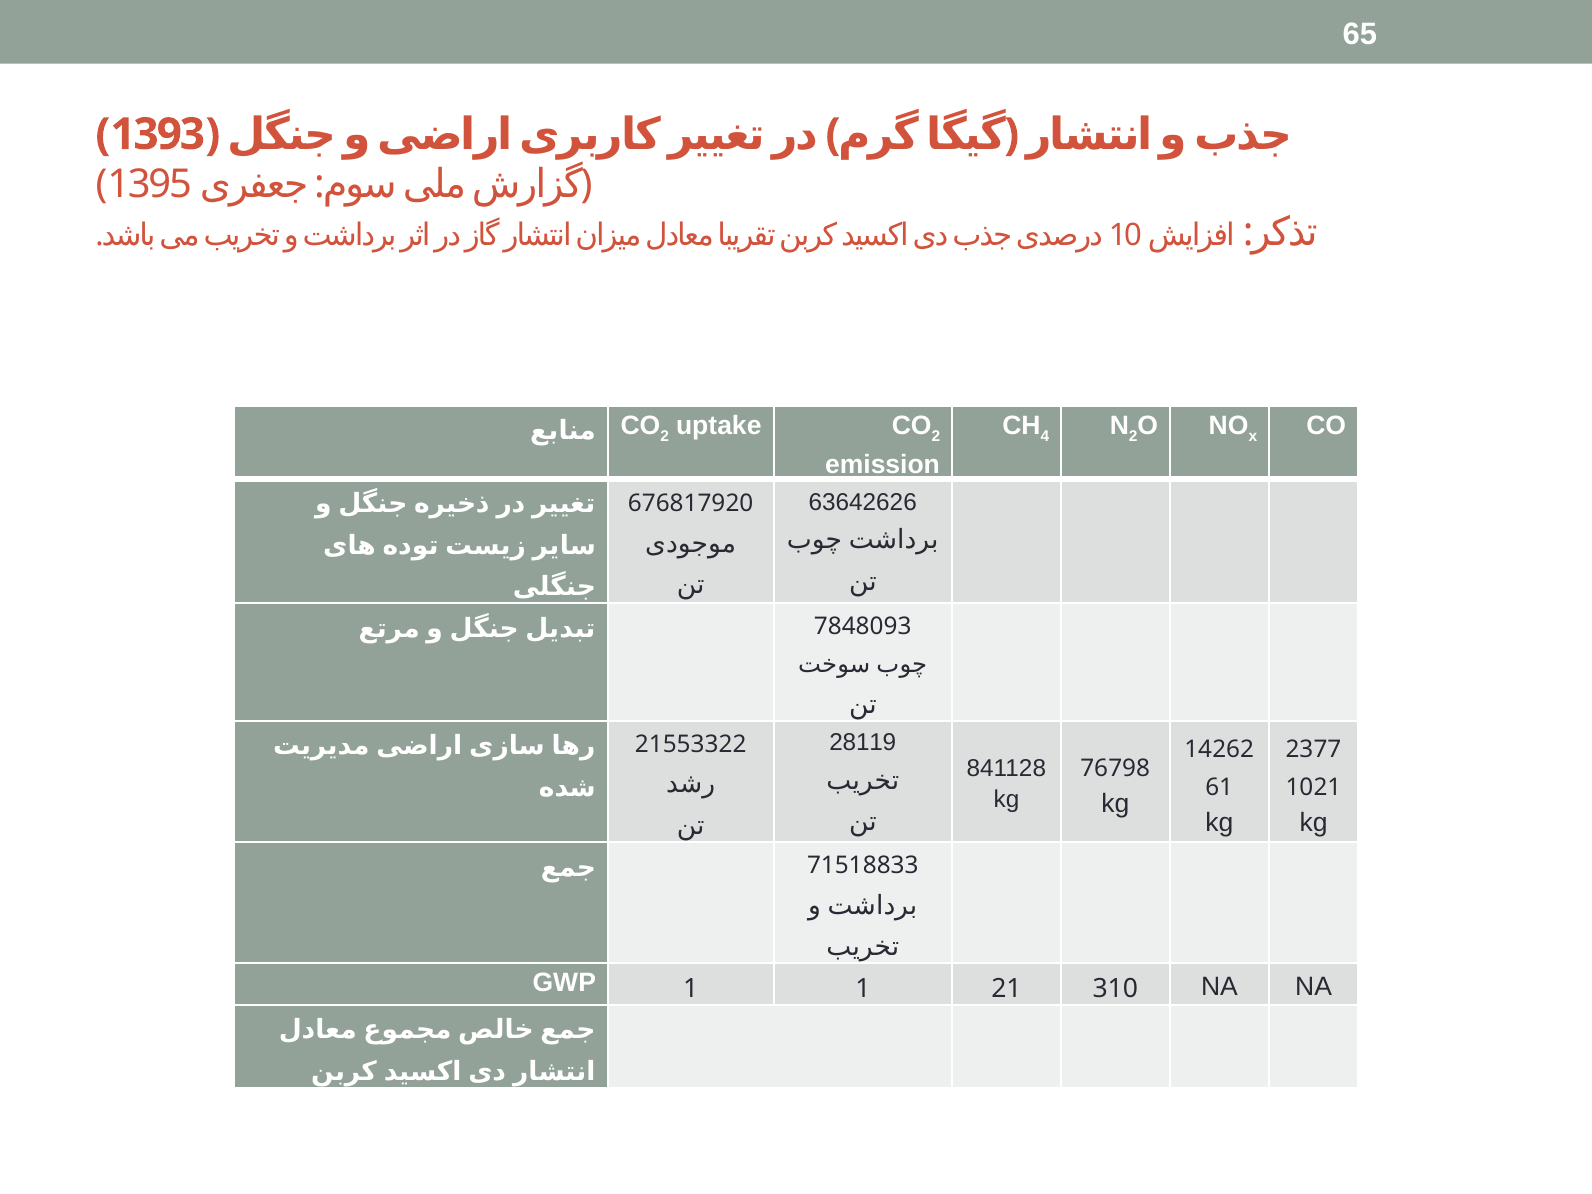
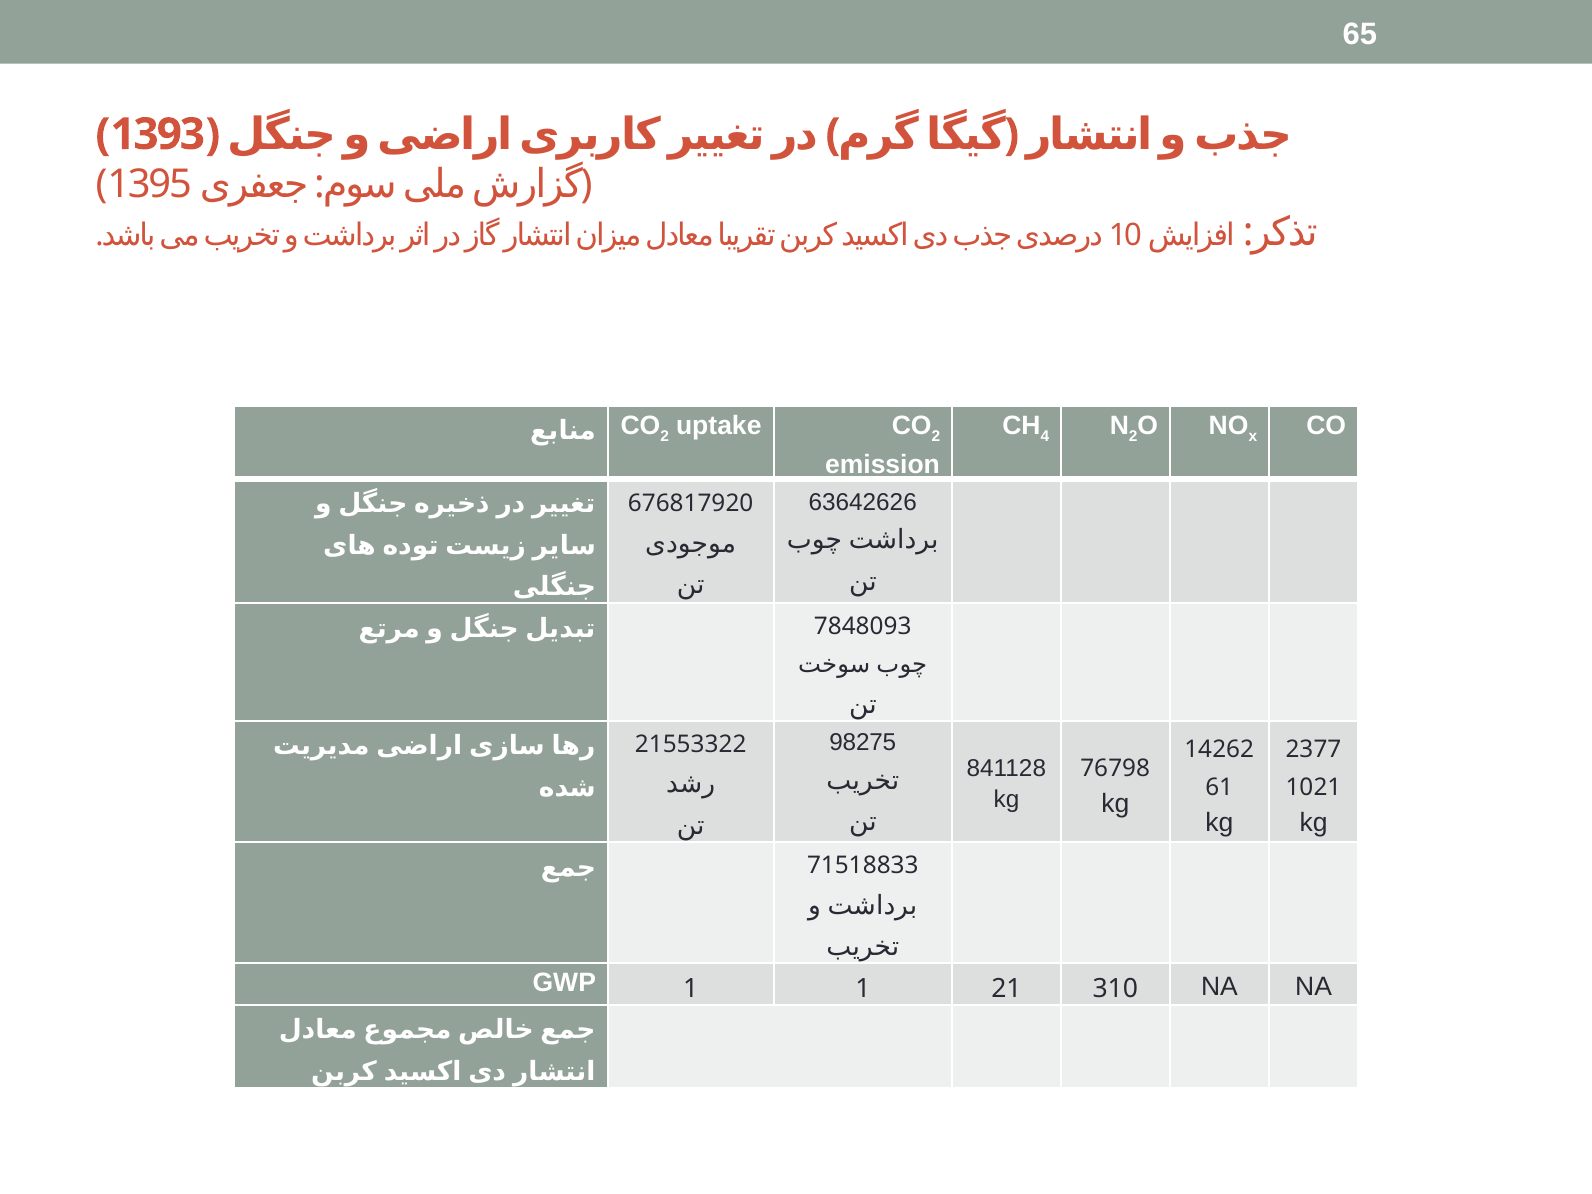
28119: 28119 -> 98275
